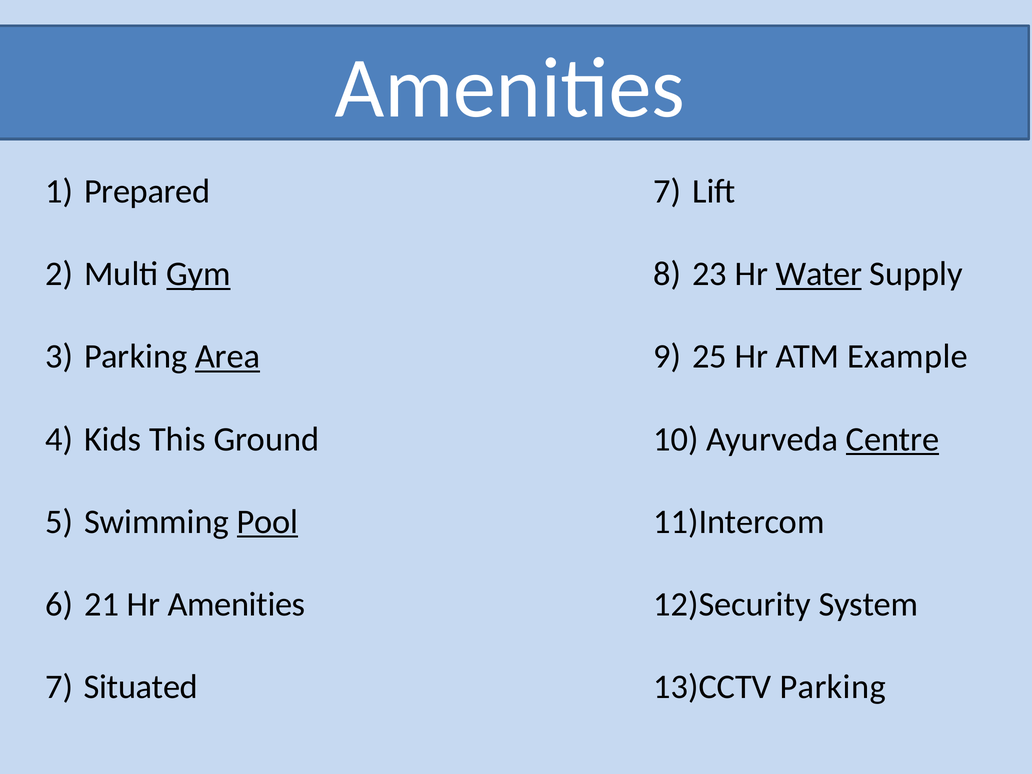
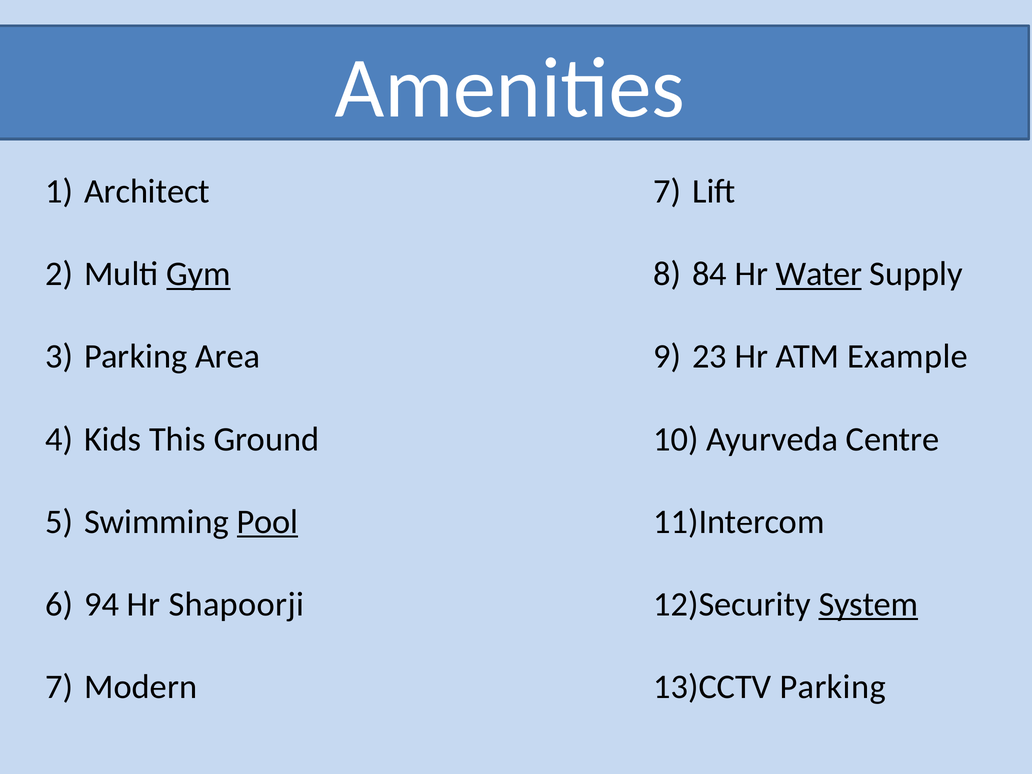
Prepared: Prepared -> Architect
23: 23 -> 84
Area underline: present -> none
25: 25 -> 23
Centre underline: present -> none
21: 21 -> 94
Hr Amenities: Amenities -> Shapoorji
System underline: none -> present
Situated: Situated -> Modern
